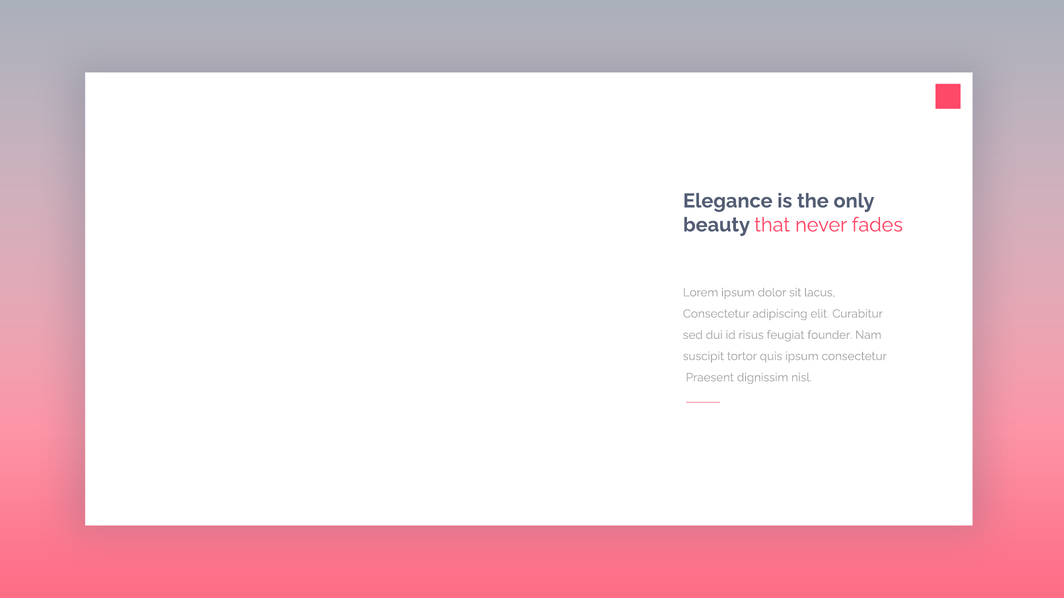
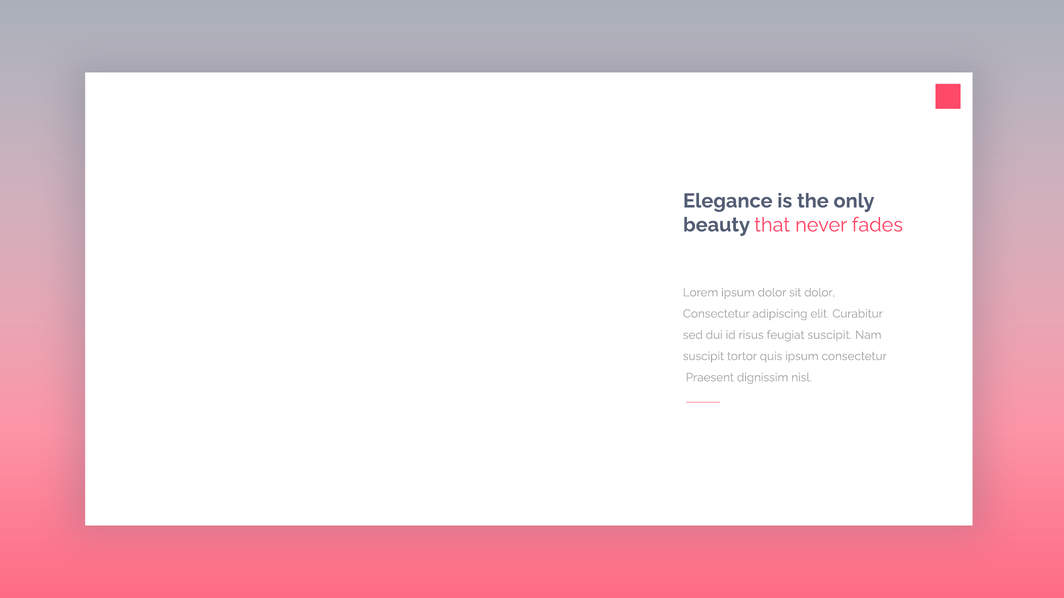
sit lacus: lacus -> dolor
feugiat founder: founder -> suscipit
